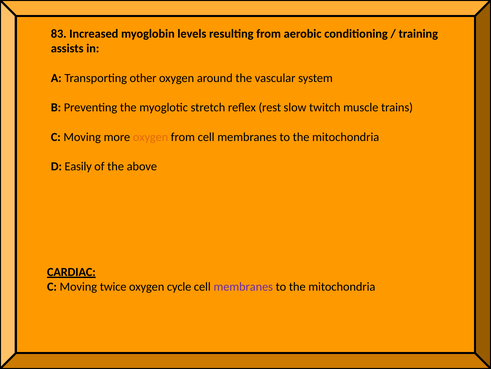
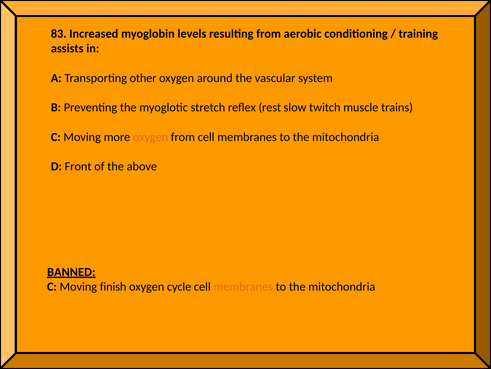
Easily: Easily -> Front
CARDIAC: CARDIAC -> BANNED
twice: twice -> finish
membranes at (243, 286) colour: purple -> orange
